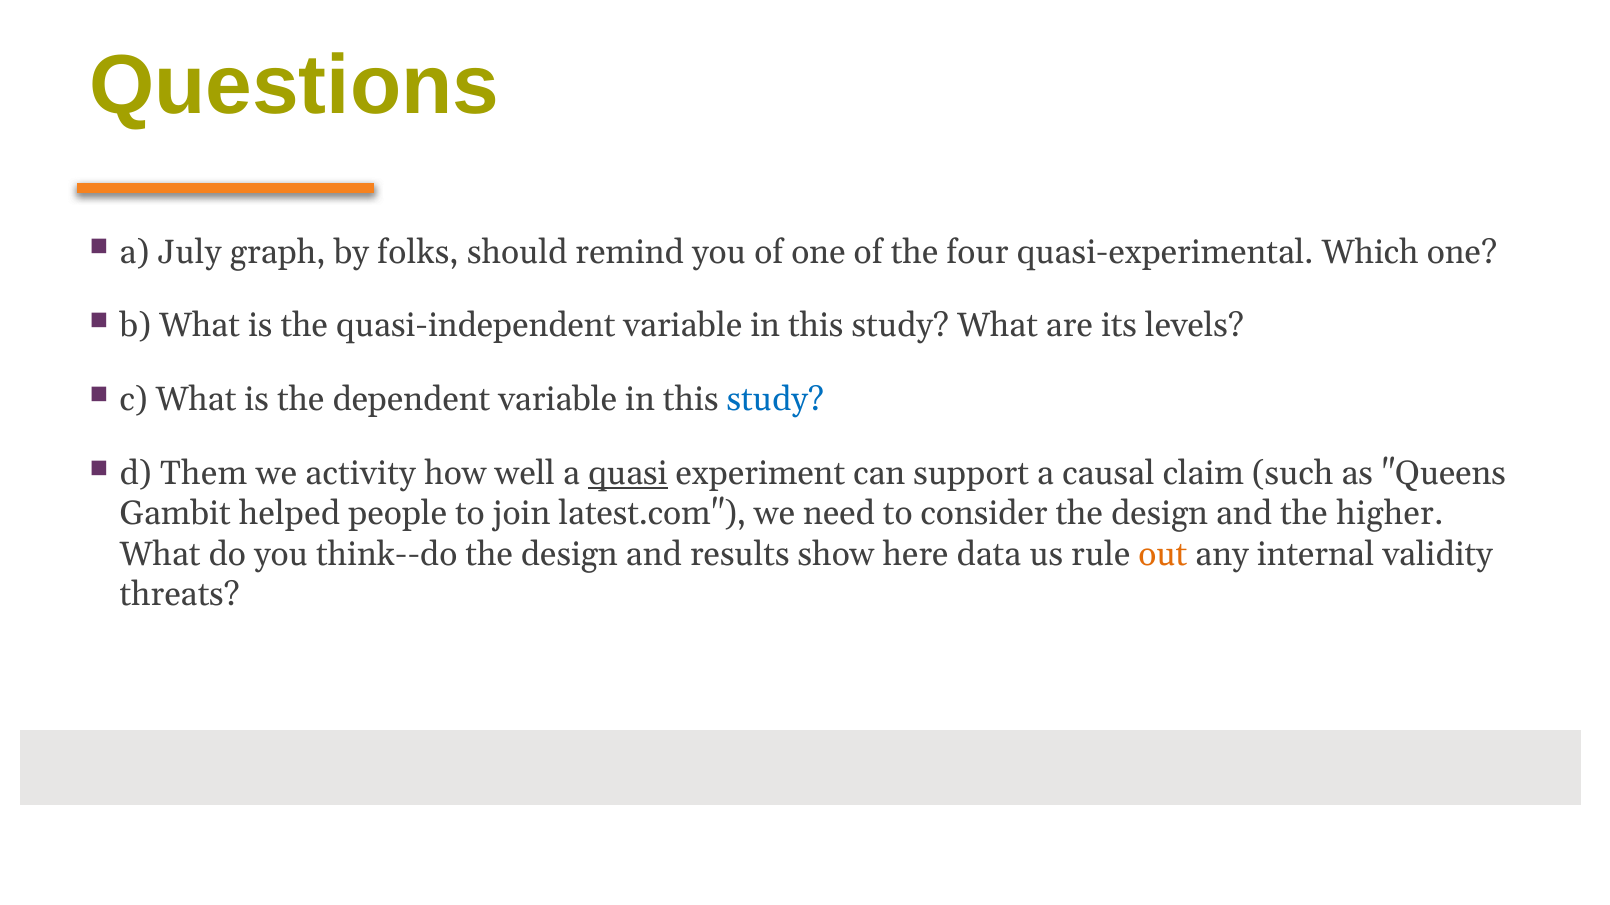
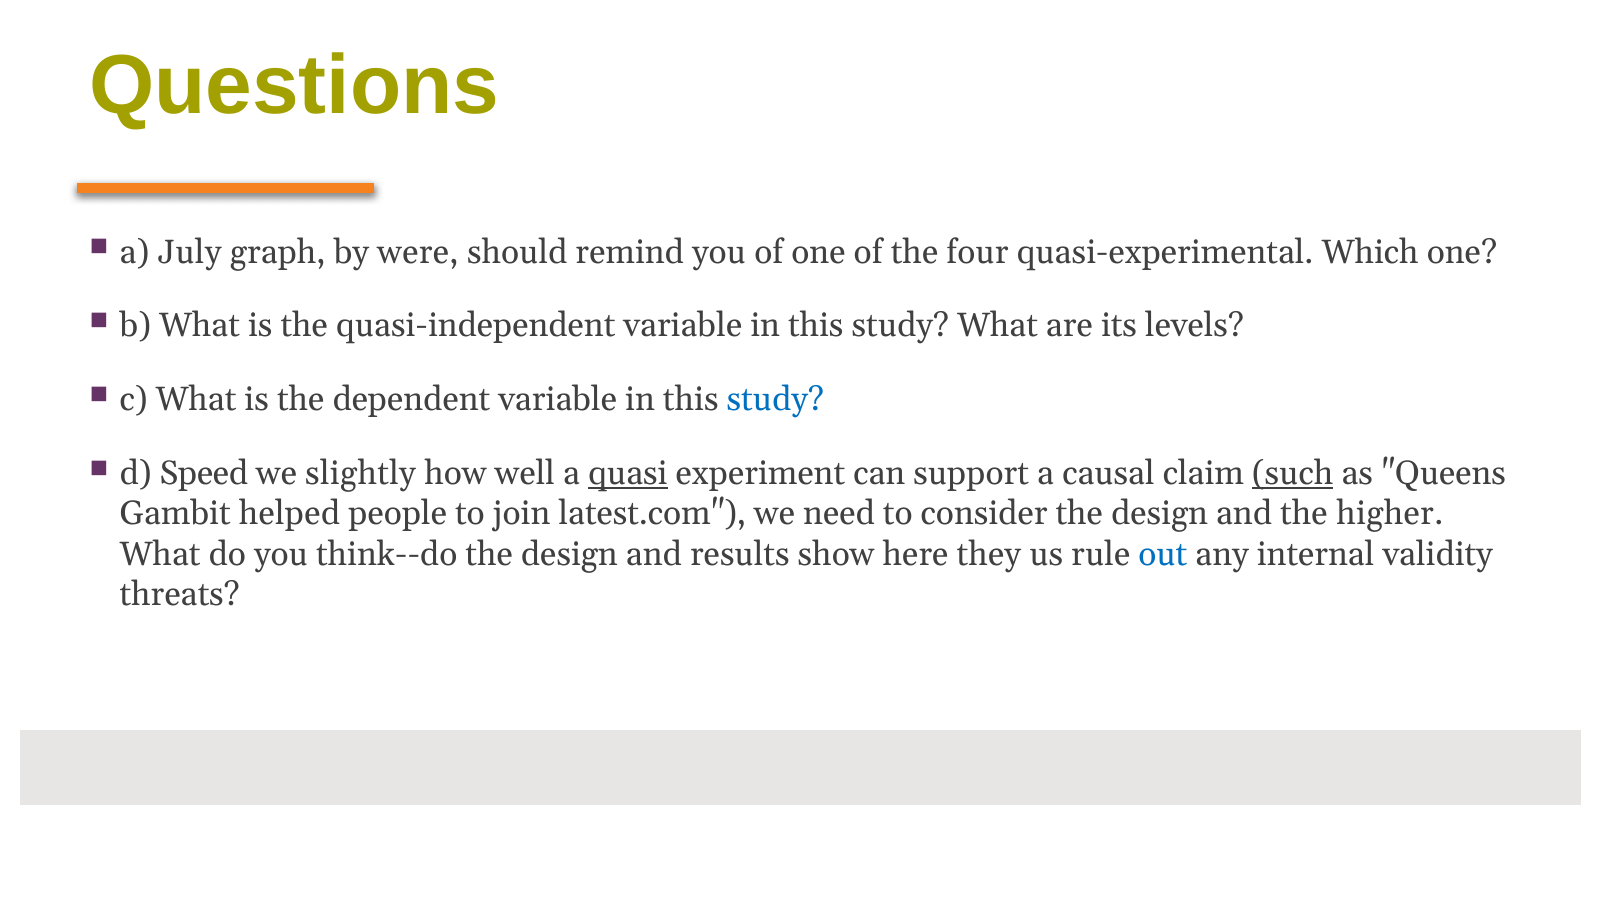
folks: folks -> were
Them: Them -> Speed
activity: activity -> slightly
such underline: none -> present
data: data -> they
out colour: orange -> blue
